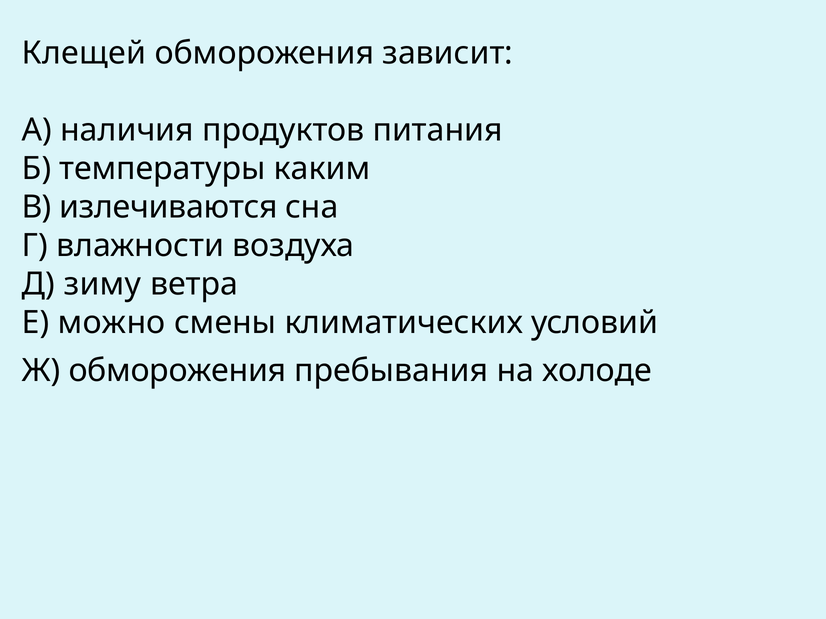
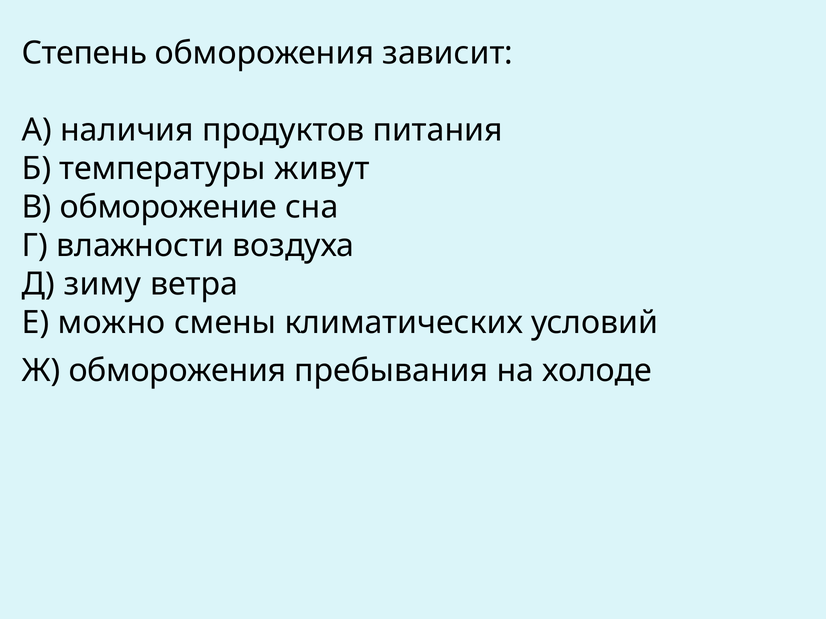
Клещей: Клещей -> Степень
каким: каким -> живут
излечиваются: излечиваются -> обморожение
